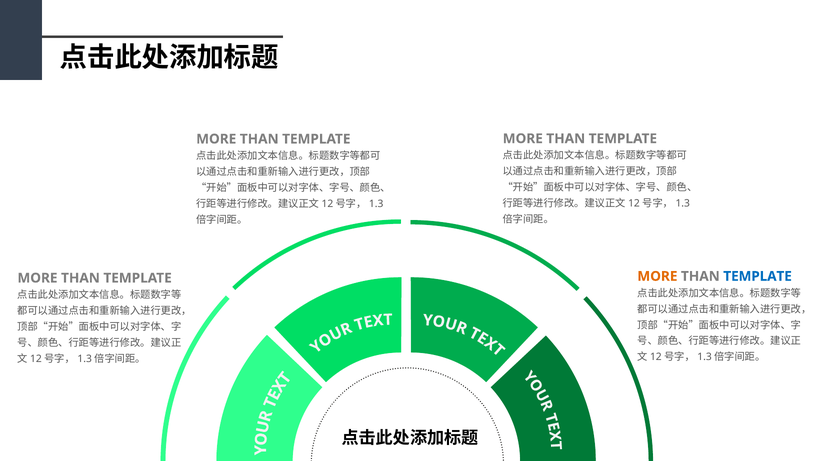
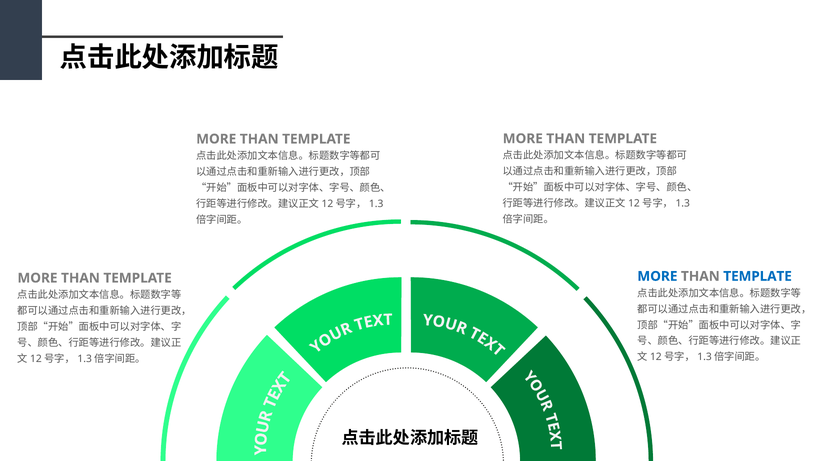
MORE at (657, 276) colour: orange -> blue
